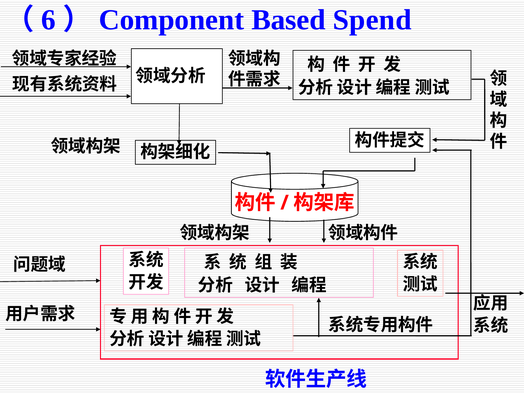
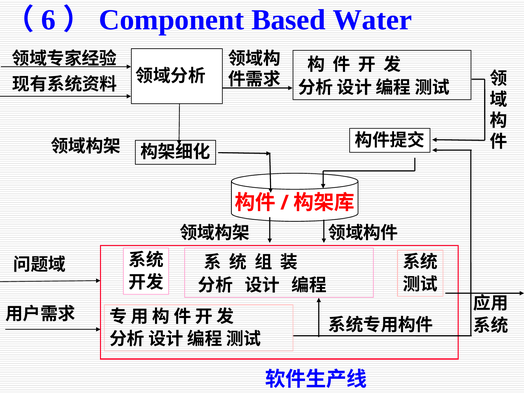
Spend: Spend -> Water
